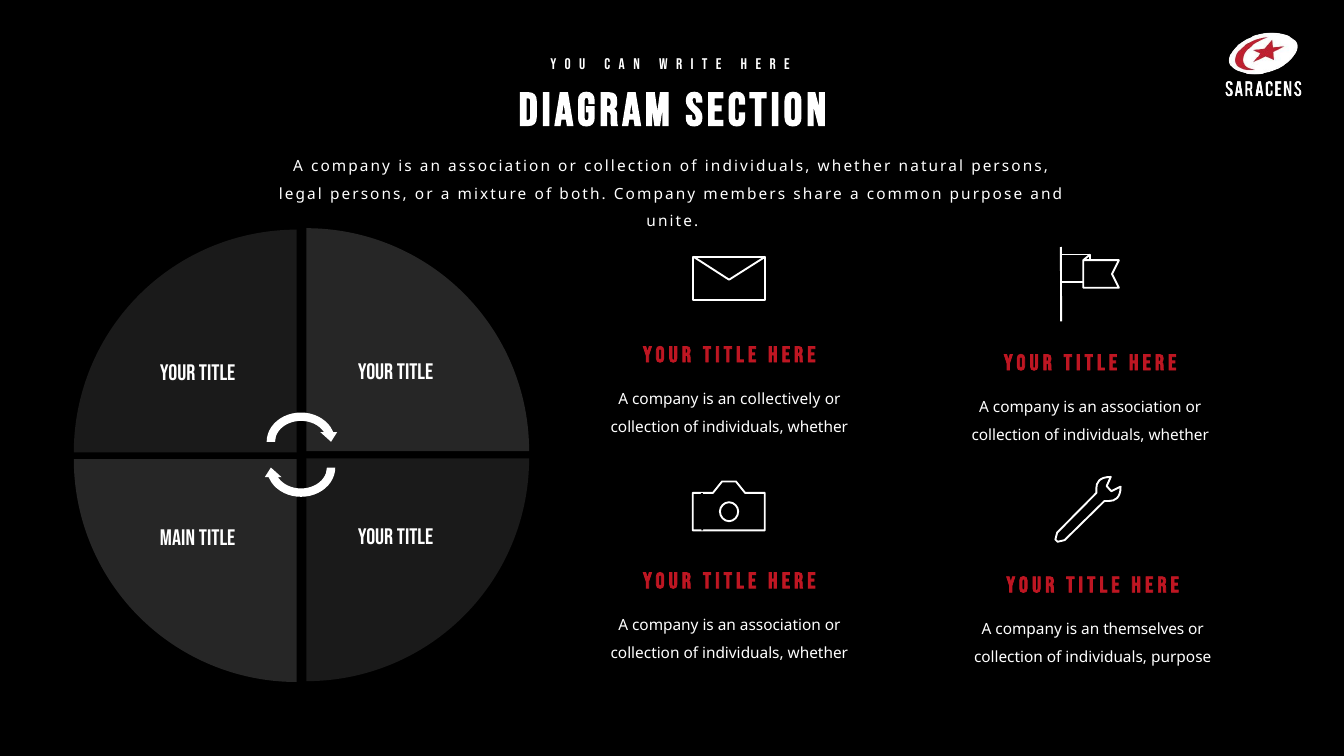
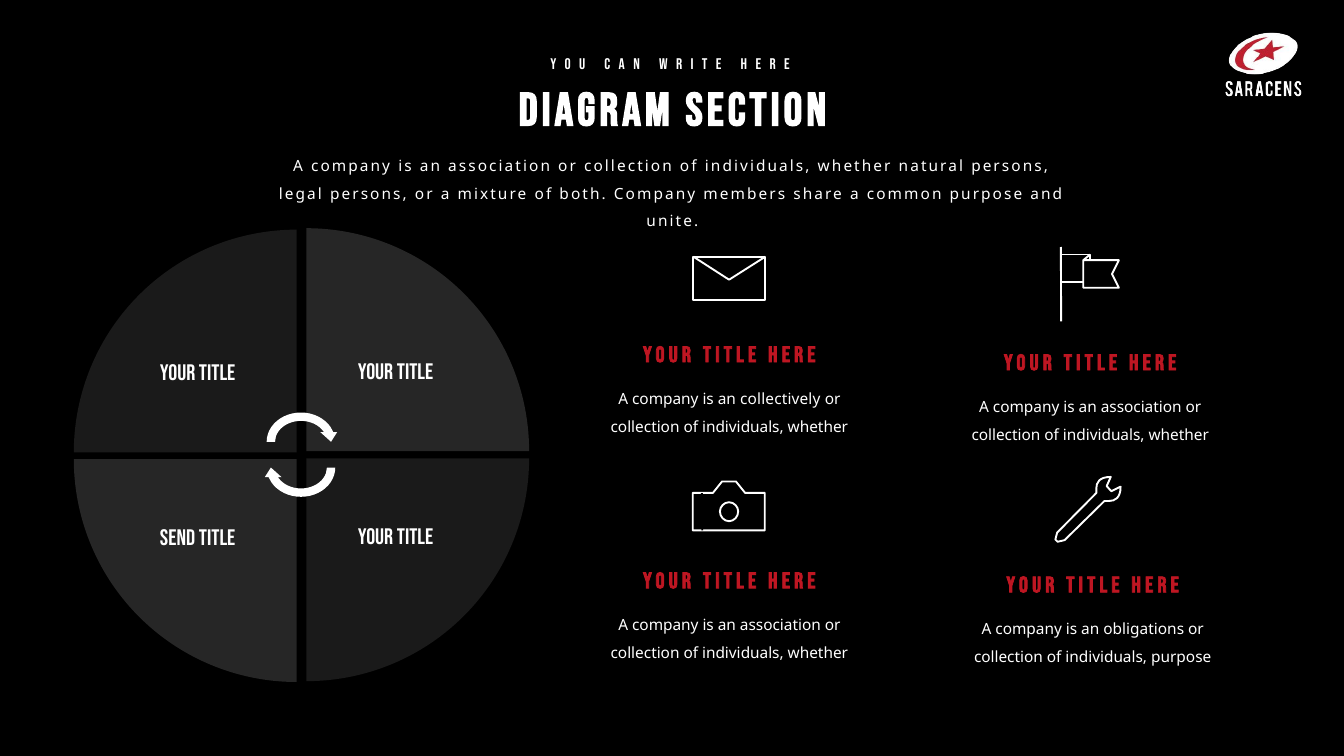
MAIN: MAIN -> SEND
themselves: themselves -> obligations
